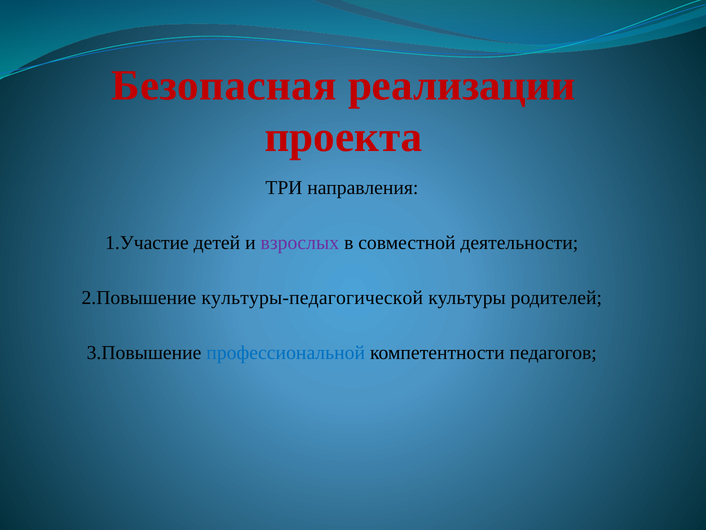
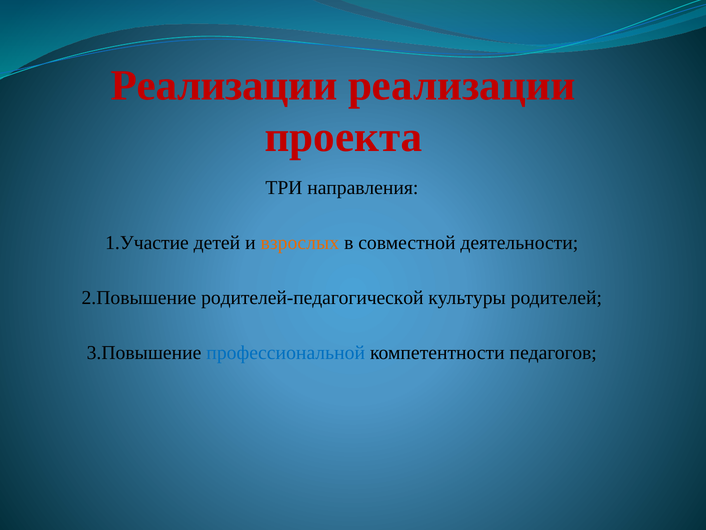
Безопасная at (224, 85): Безопасная -> Реализации
взрослых colour: purple -> orange
культуры-педагогической: культуры-педагогической -> родителей-педагогической
